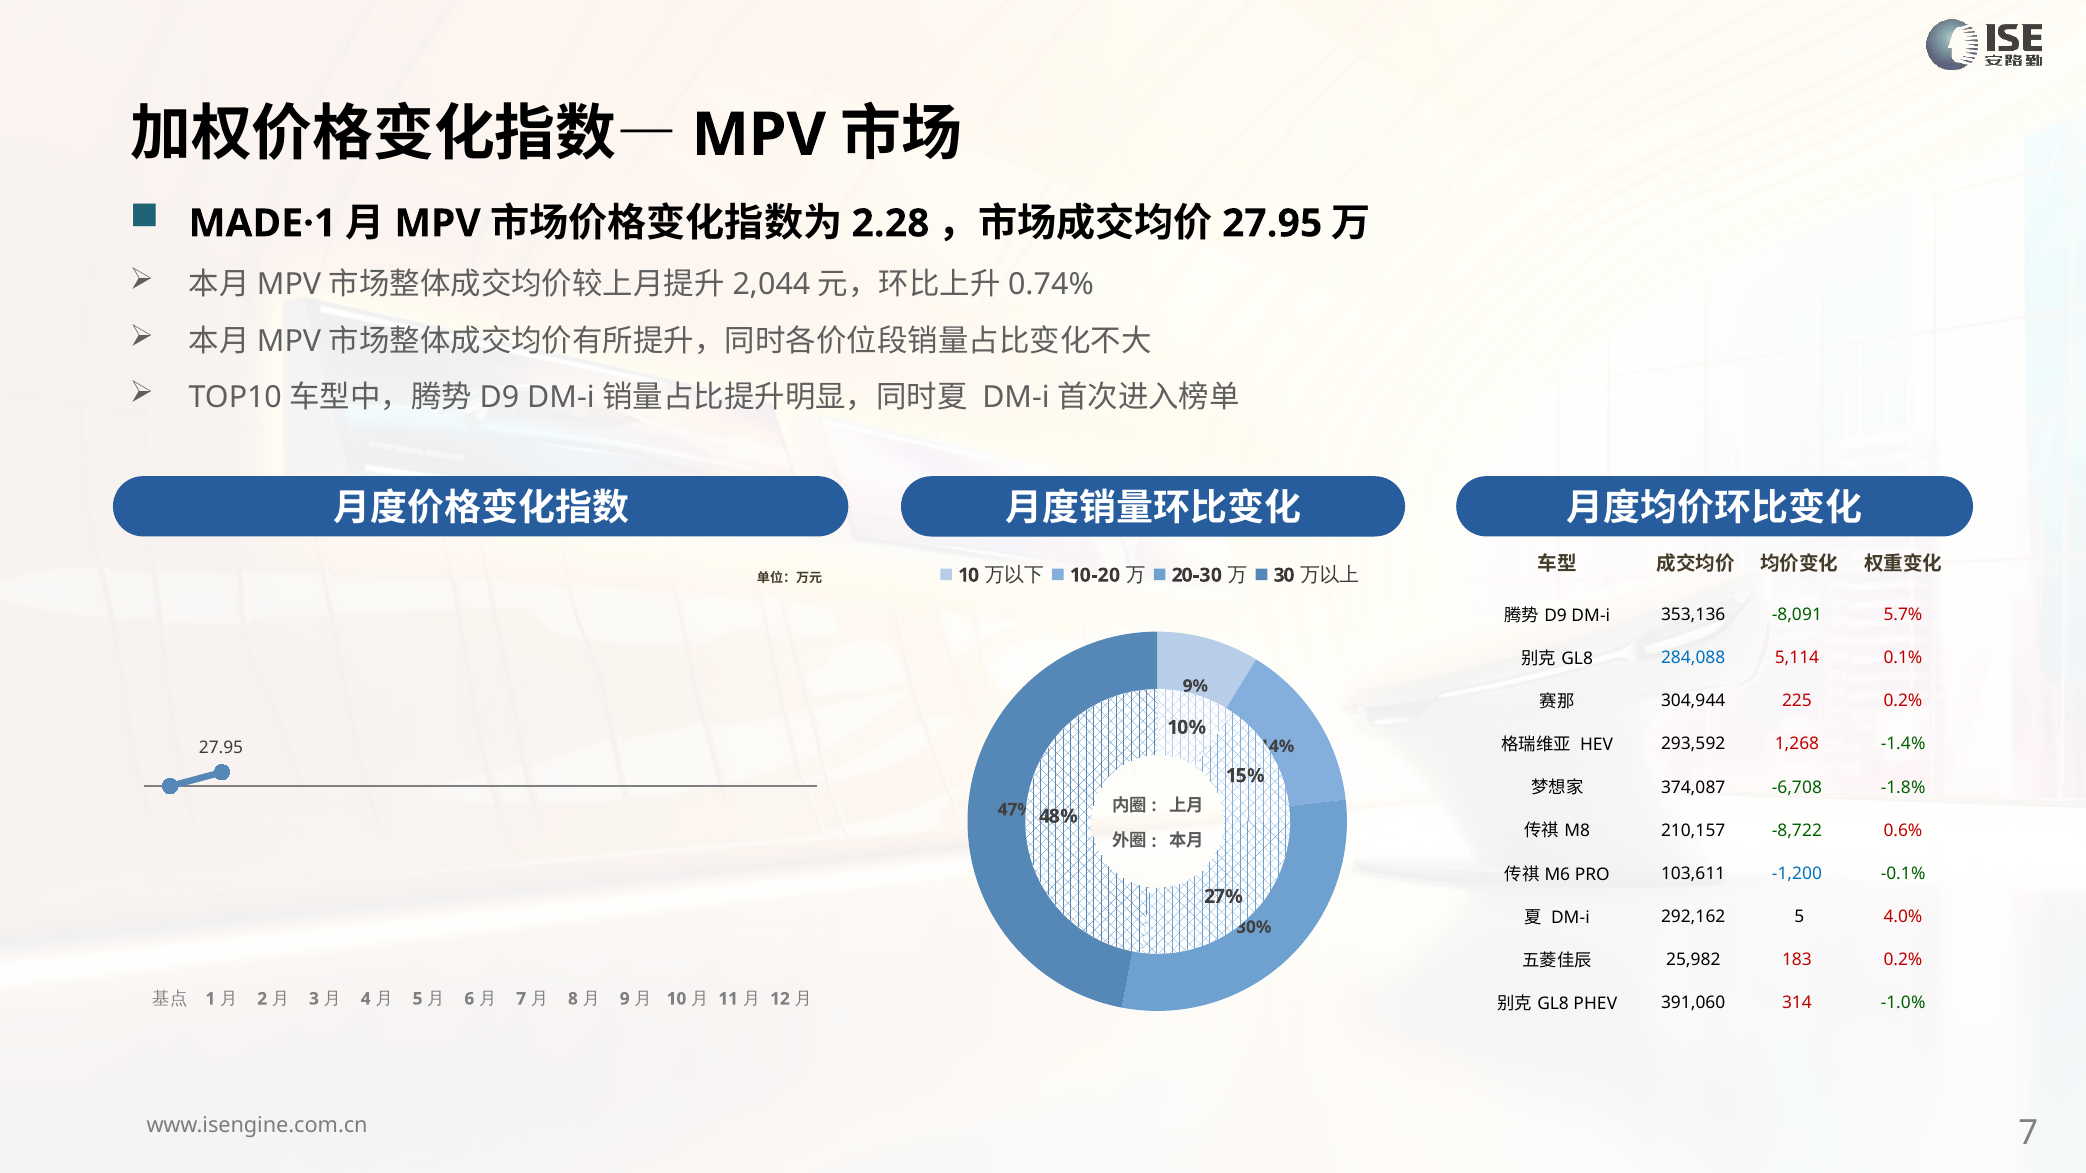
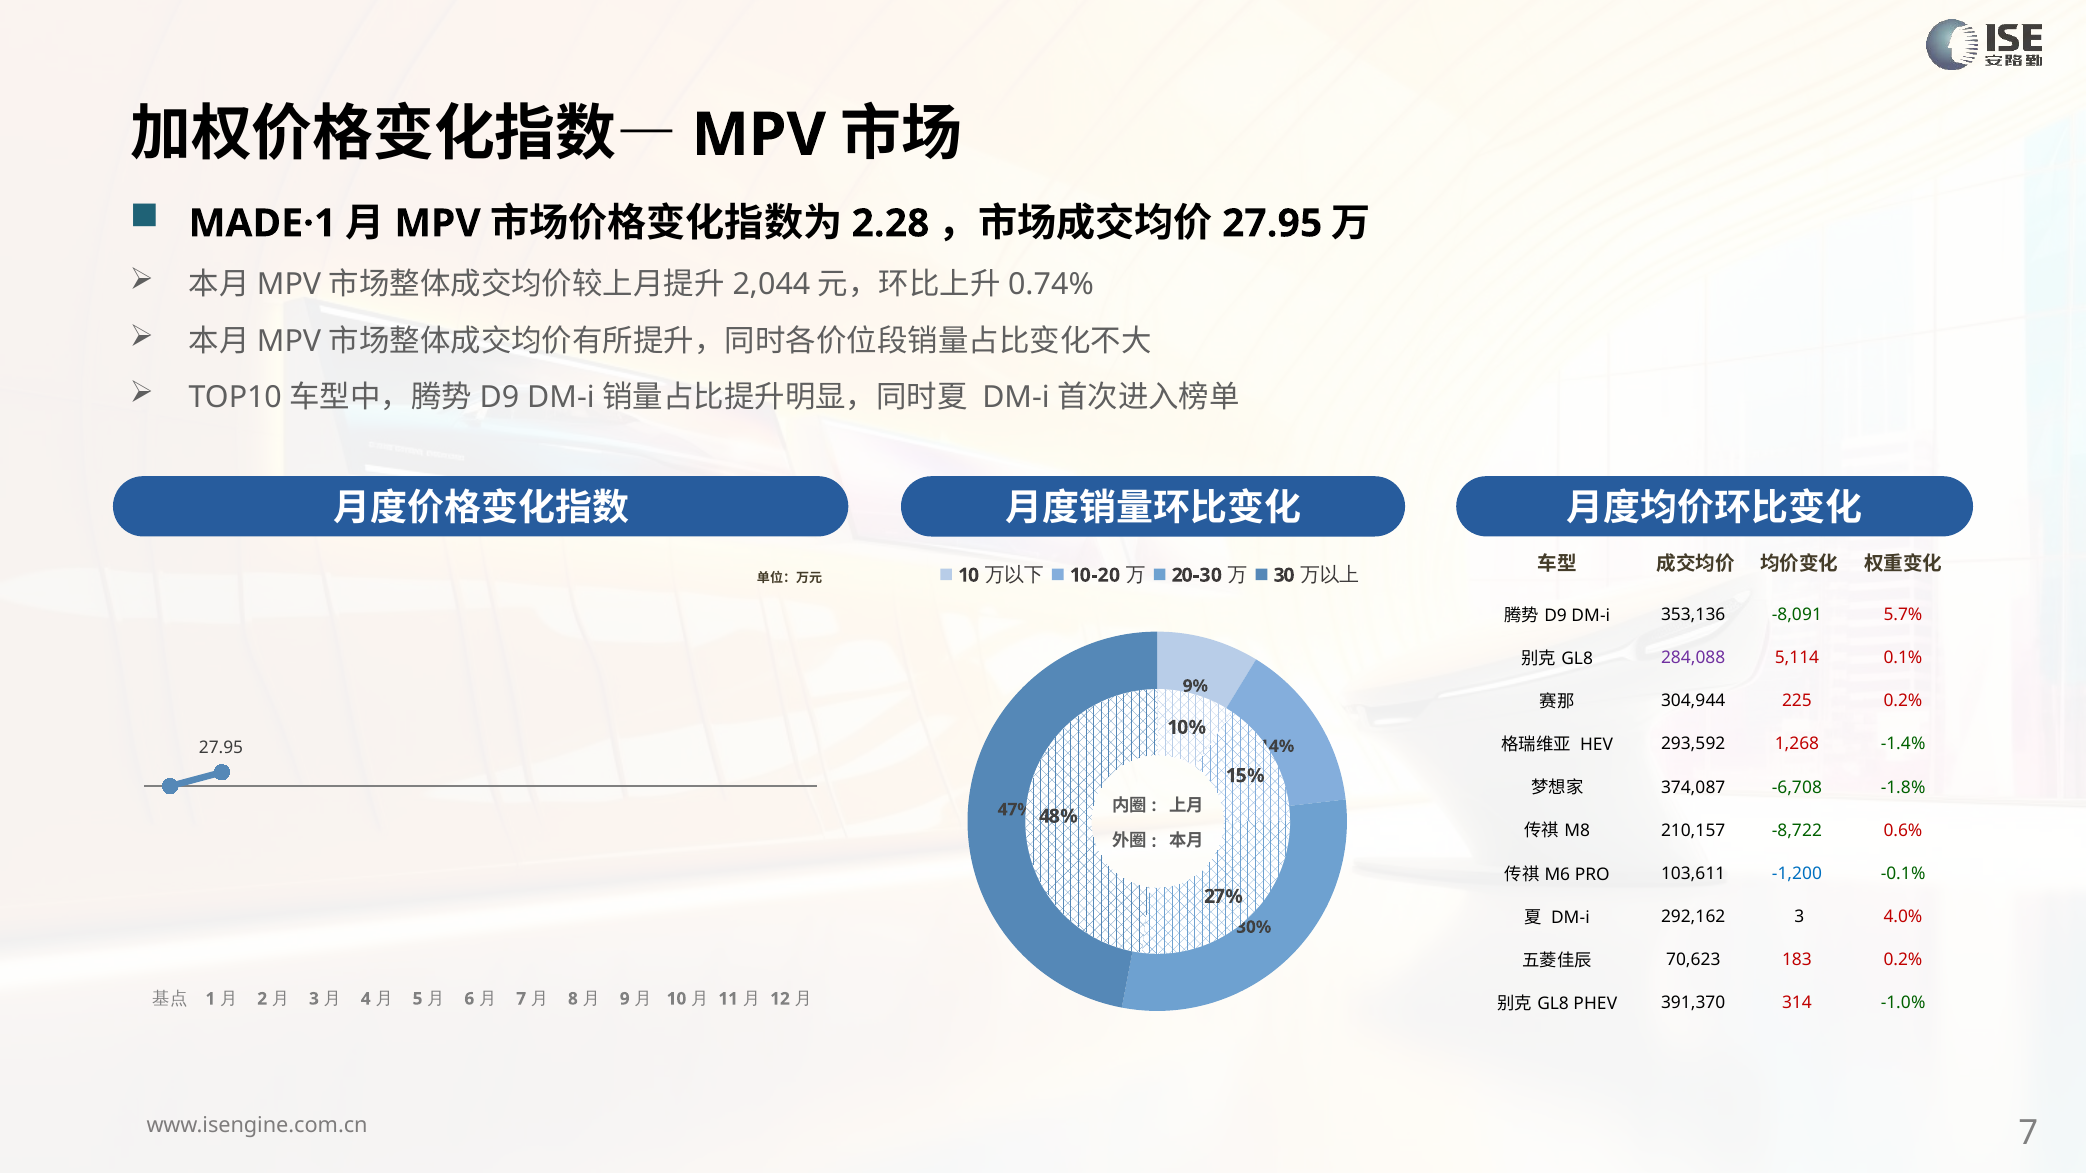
284,088 colour: blue -> purple
292,162 5: 5 -> 3
25,982: 25,982 -> 70,623
391,060: 391,060 -> 391,370
